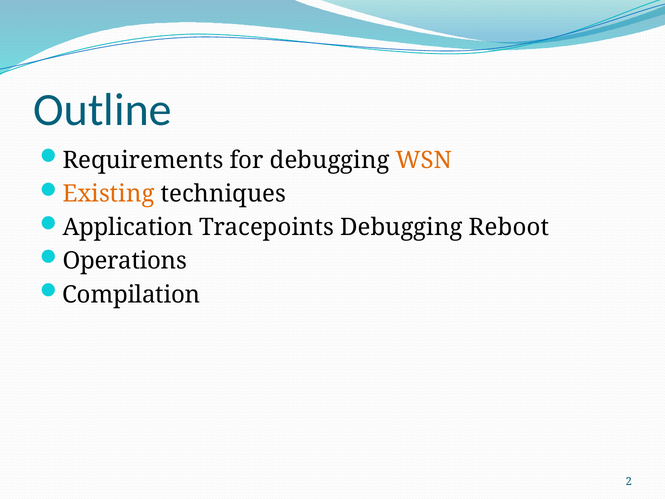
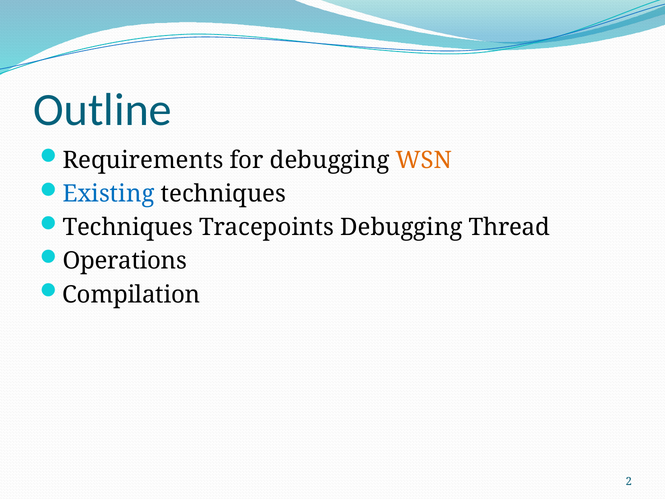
Existing colour: orange -> blue
Application at (128, 227): Application -> Techniques
Reboot: Reboot -> Thread
